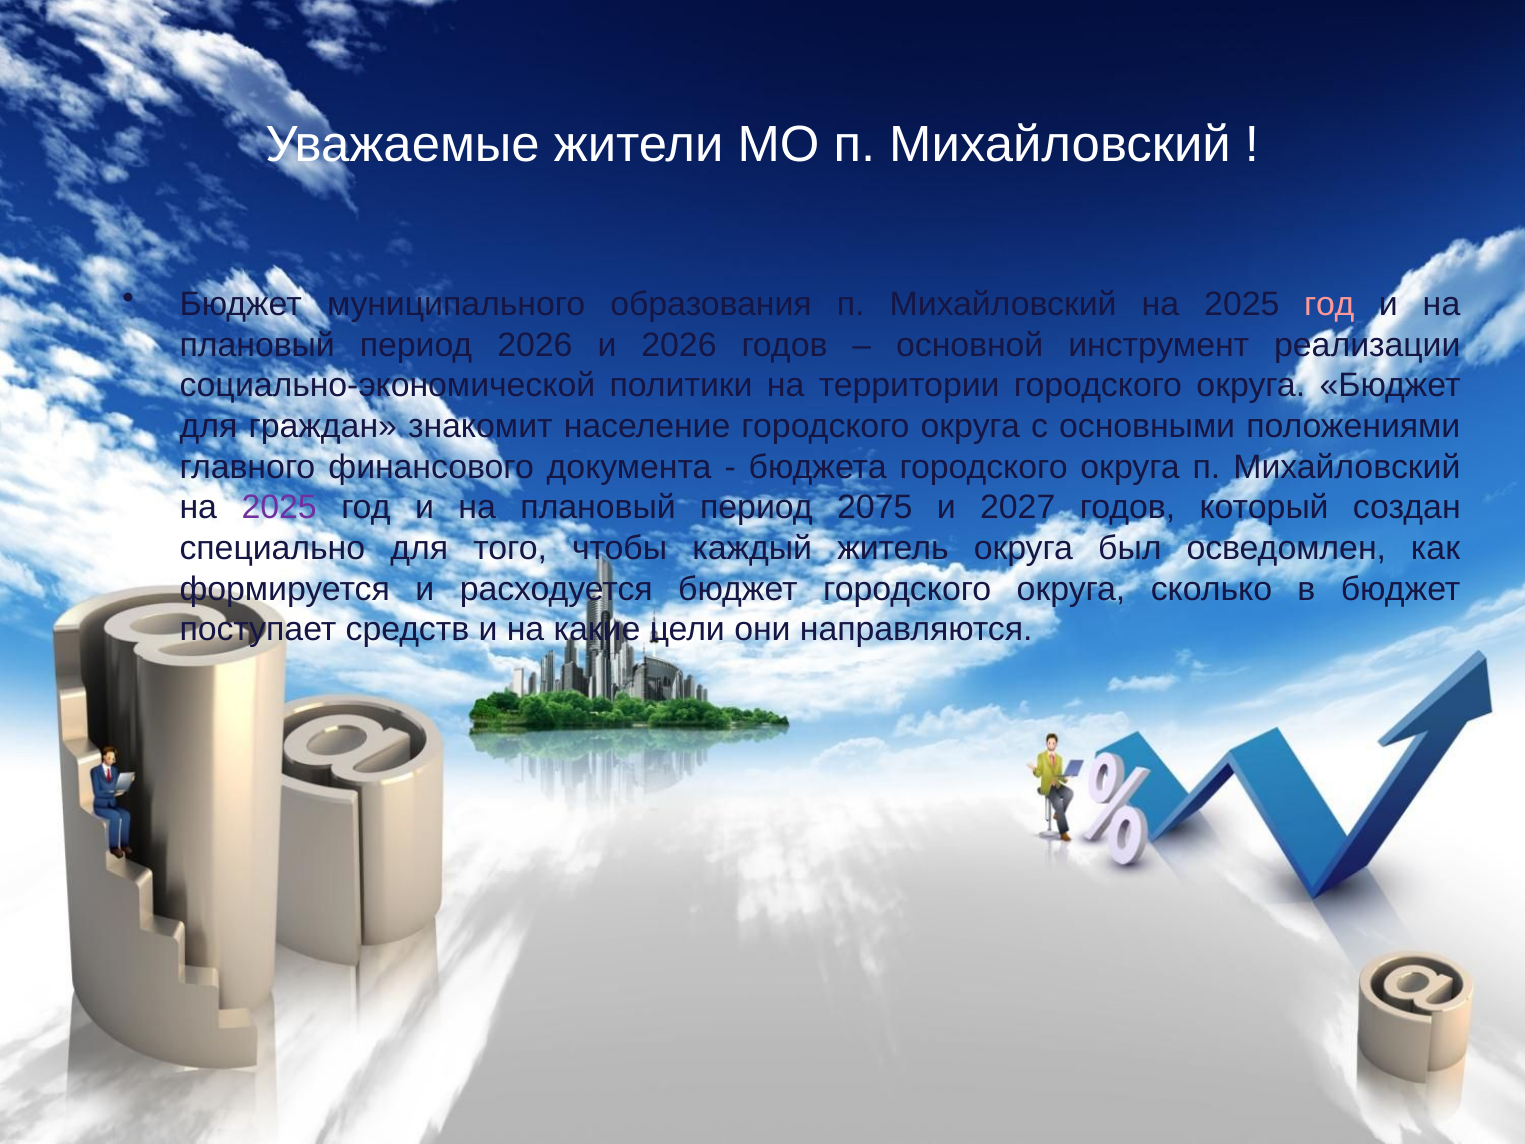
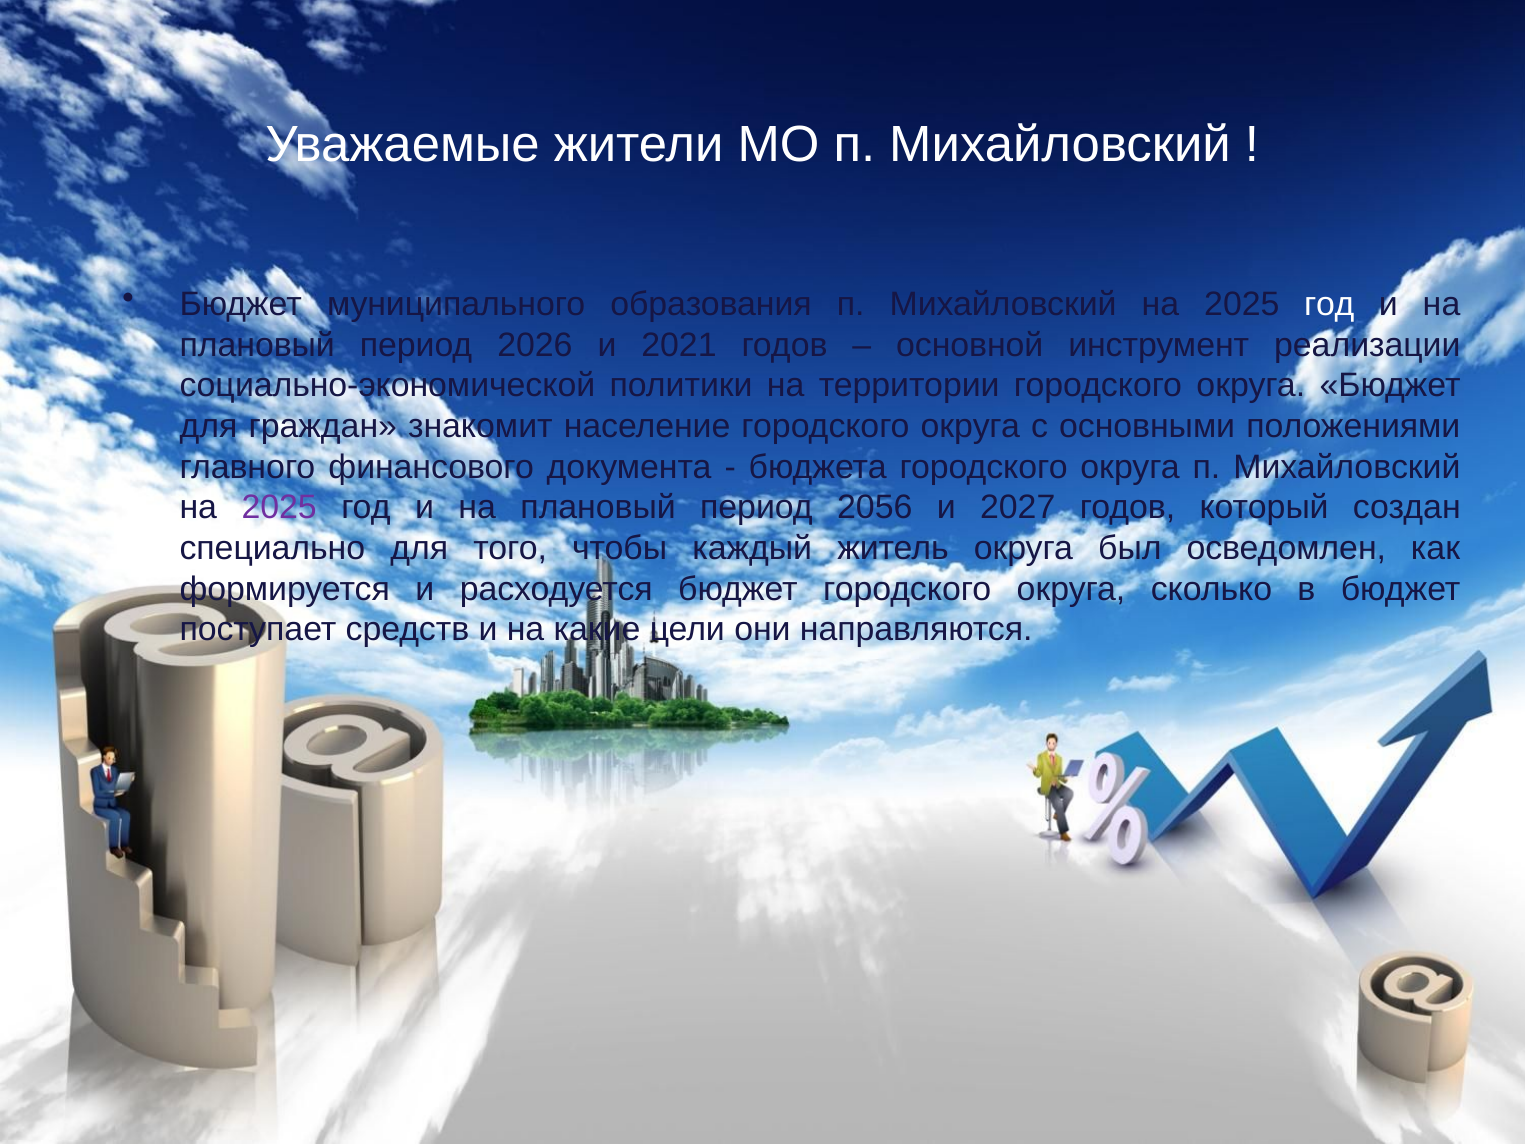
год at (1329, 304) colour: pink -> white
и 2026: 2026 -> 2021
2075: 2075 -> 2056
